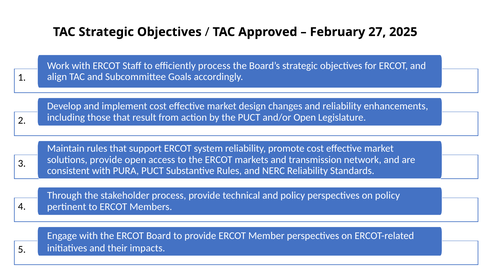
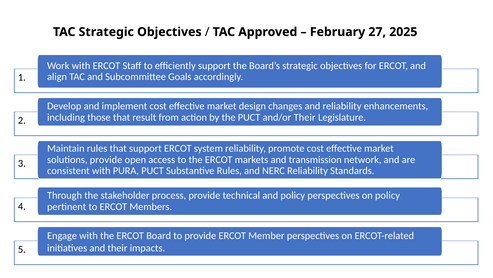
efficiently process: process -> support
and/or Open: Open -> Their
